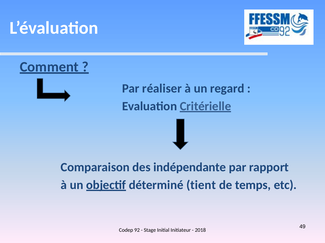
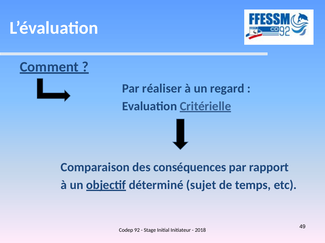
indépendante: indépendante -> conséquences
tient: tient -> sujet
